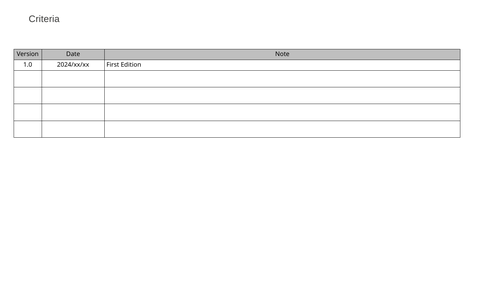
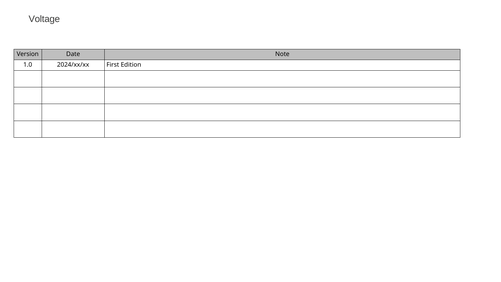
Criteria: Criteria -> Voltage
